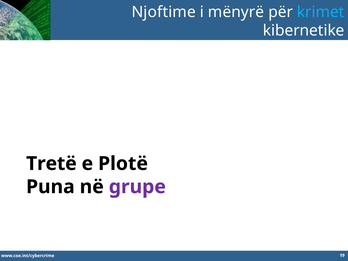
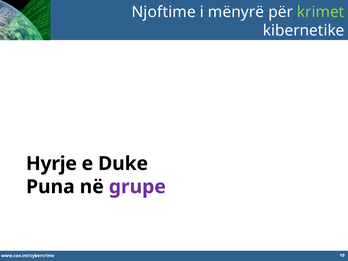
krimet colour: light blue -> light green
Tretë: Tretë -> Hyrje
Plotë: Plotë -> Duke
